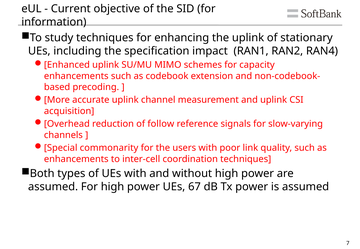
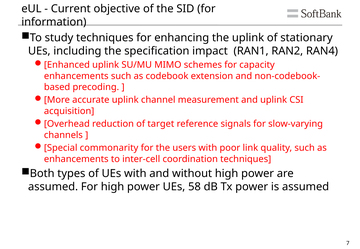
follow: follow -> target
67: 67 -> 58
